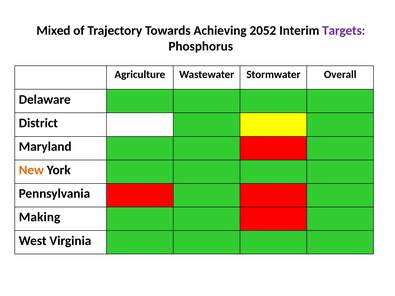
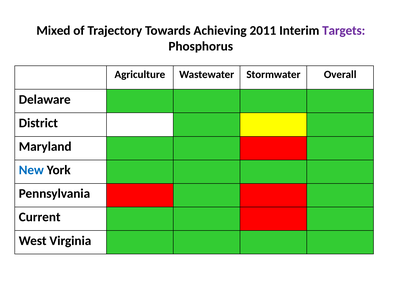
2052: 2052 -> 2011
New colour: orange -> blue
Making: Making -> Current
